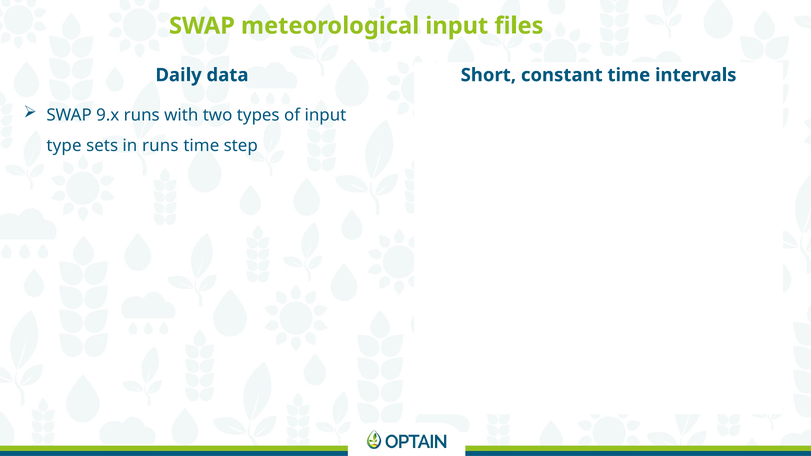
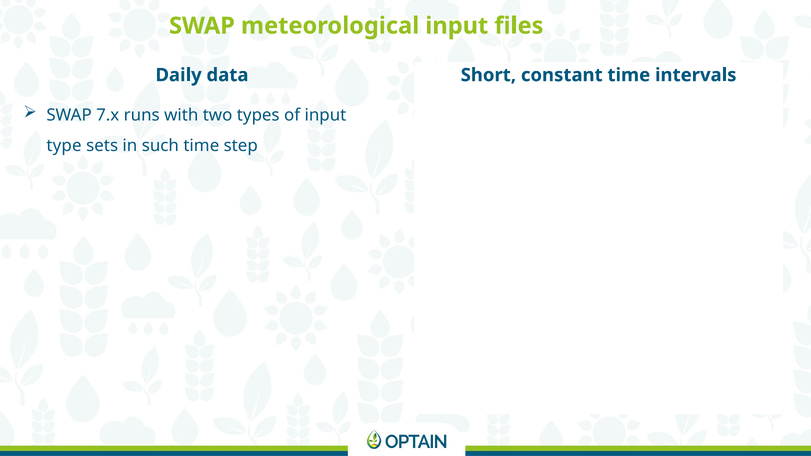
9.x: 9.x -> 7.x
in runs: runs -> such
